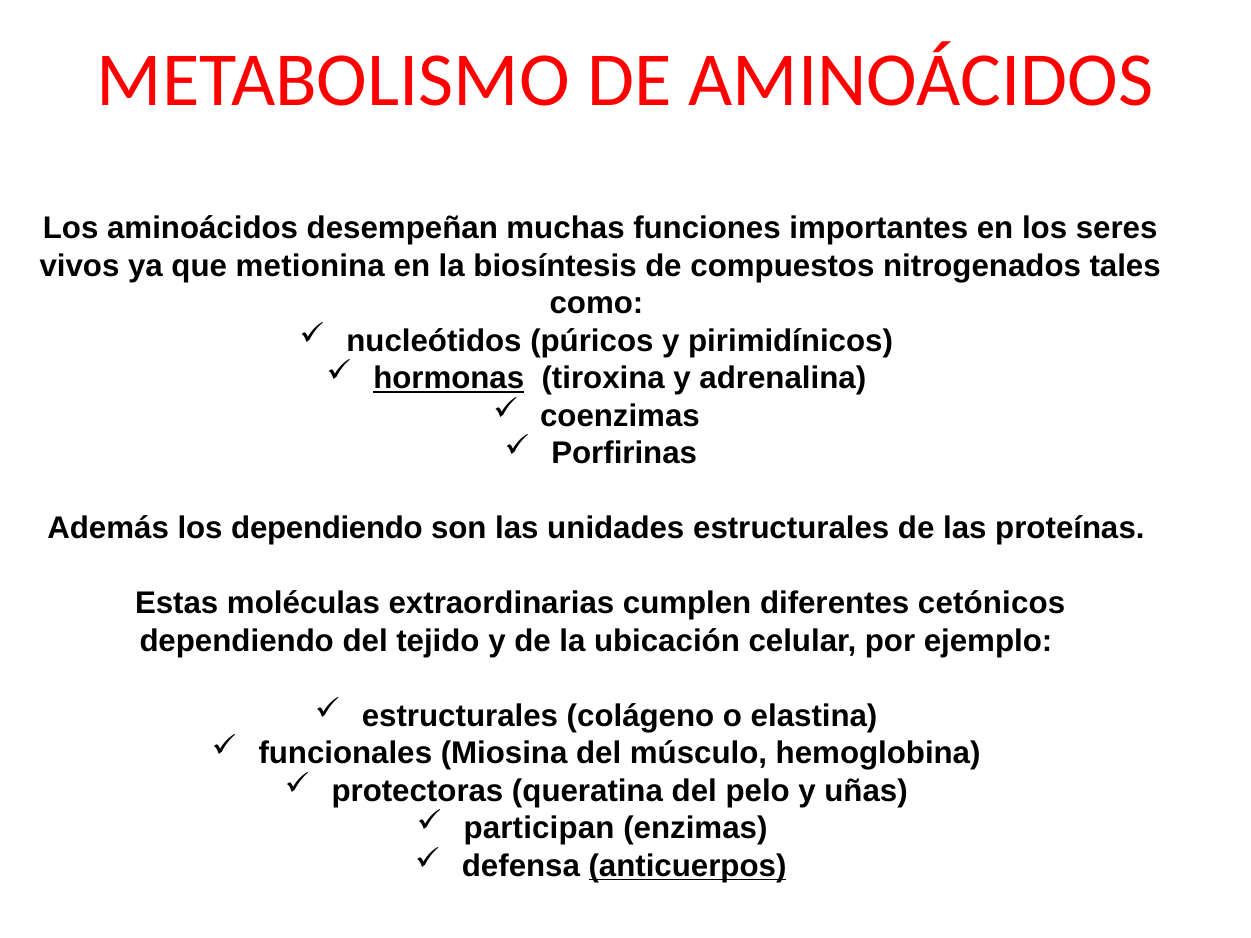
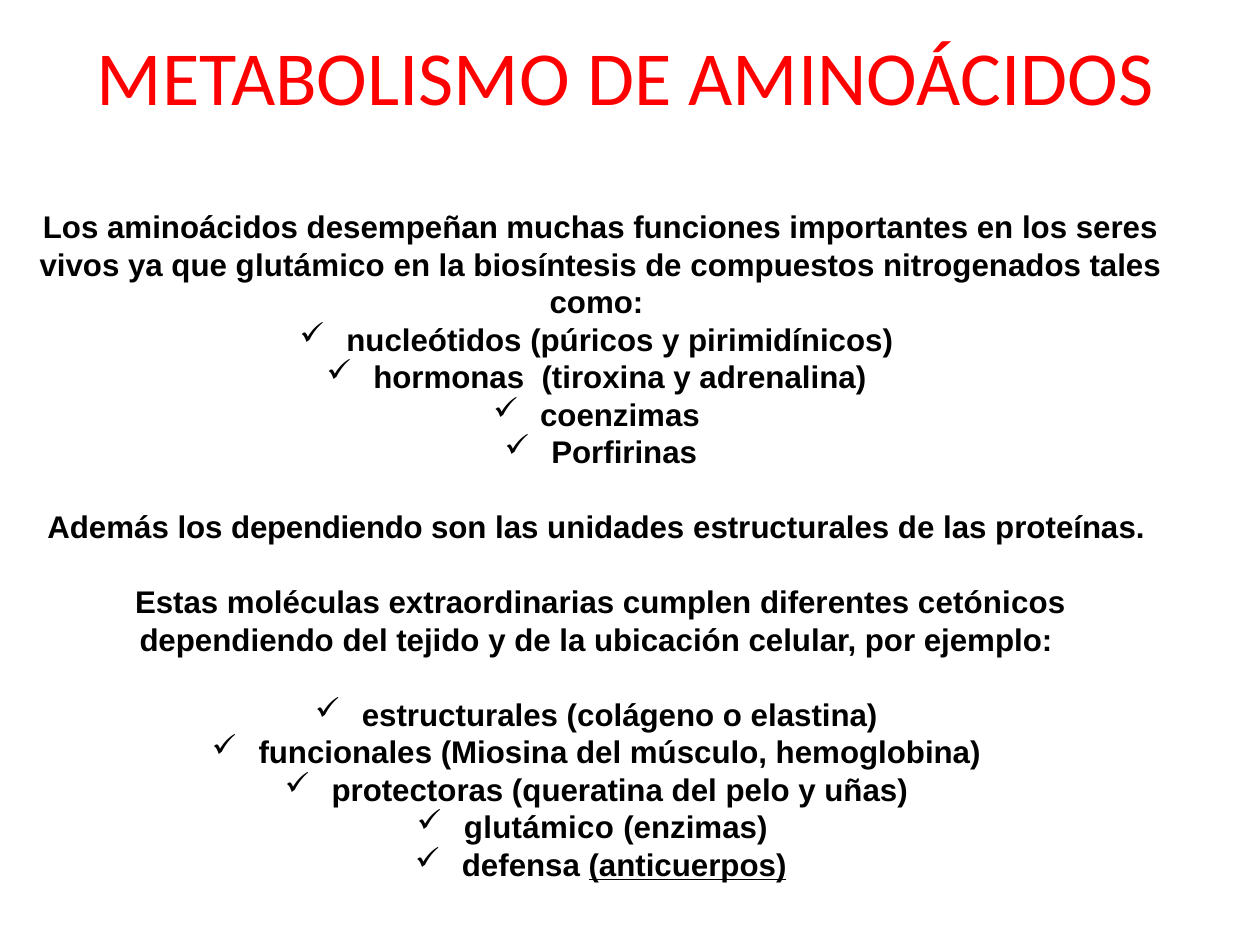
que metionina: metionina -> glutámico
hormonas underline: present -> none
participan at (539, 829): participan -> glutámico
